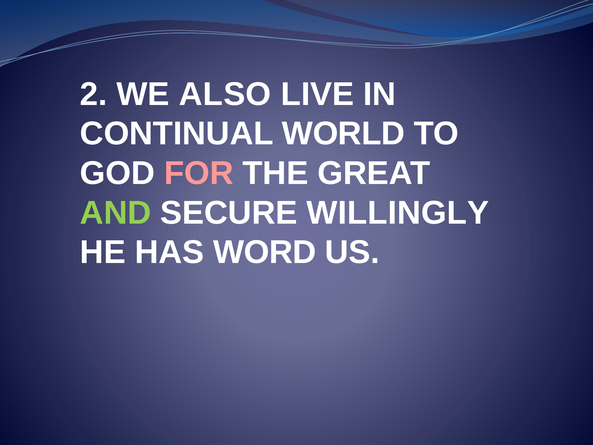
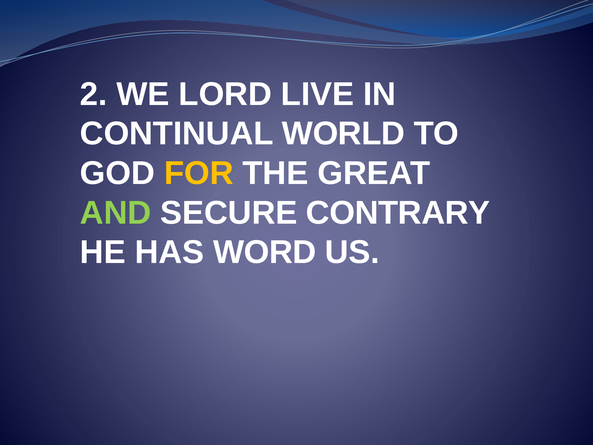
ALSO: ALSO -> LORD
FOR colour: pink -> yellow
WILLINGLY: WILLINGLY -> CONTRARY
